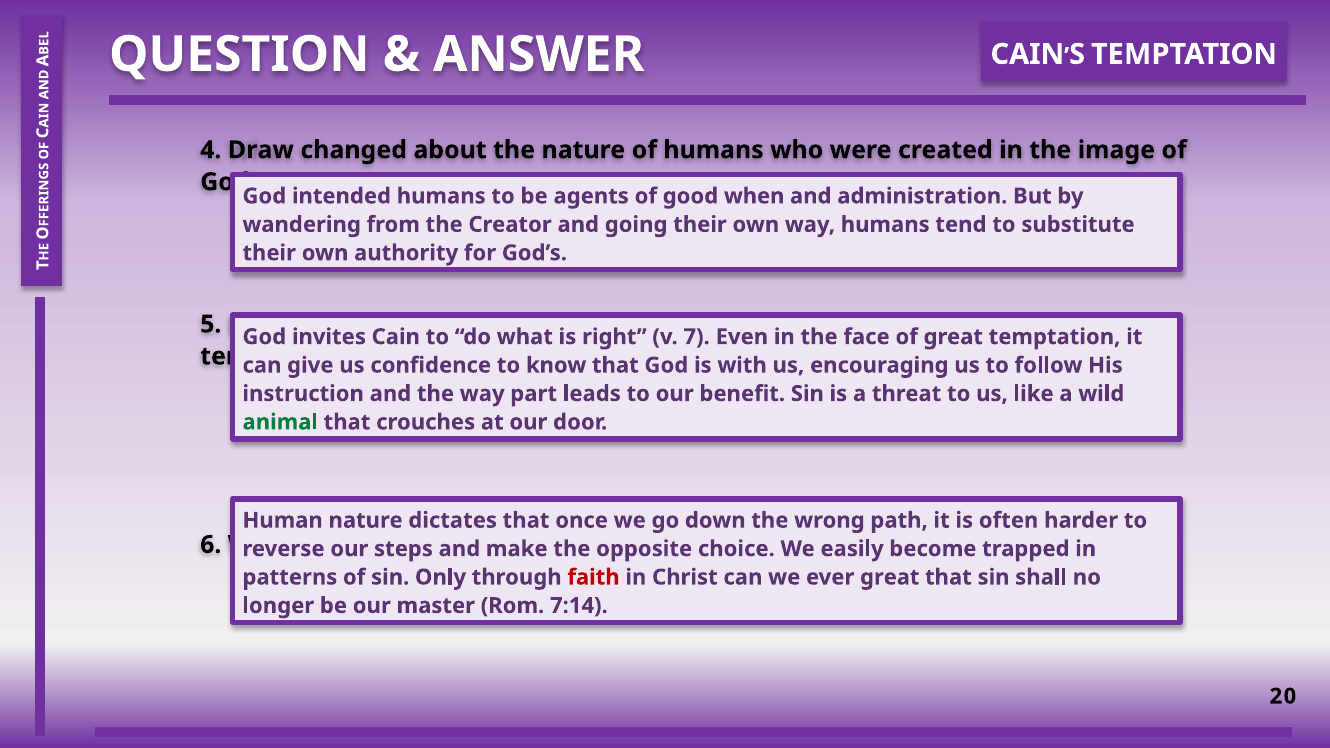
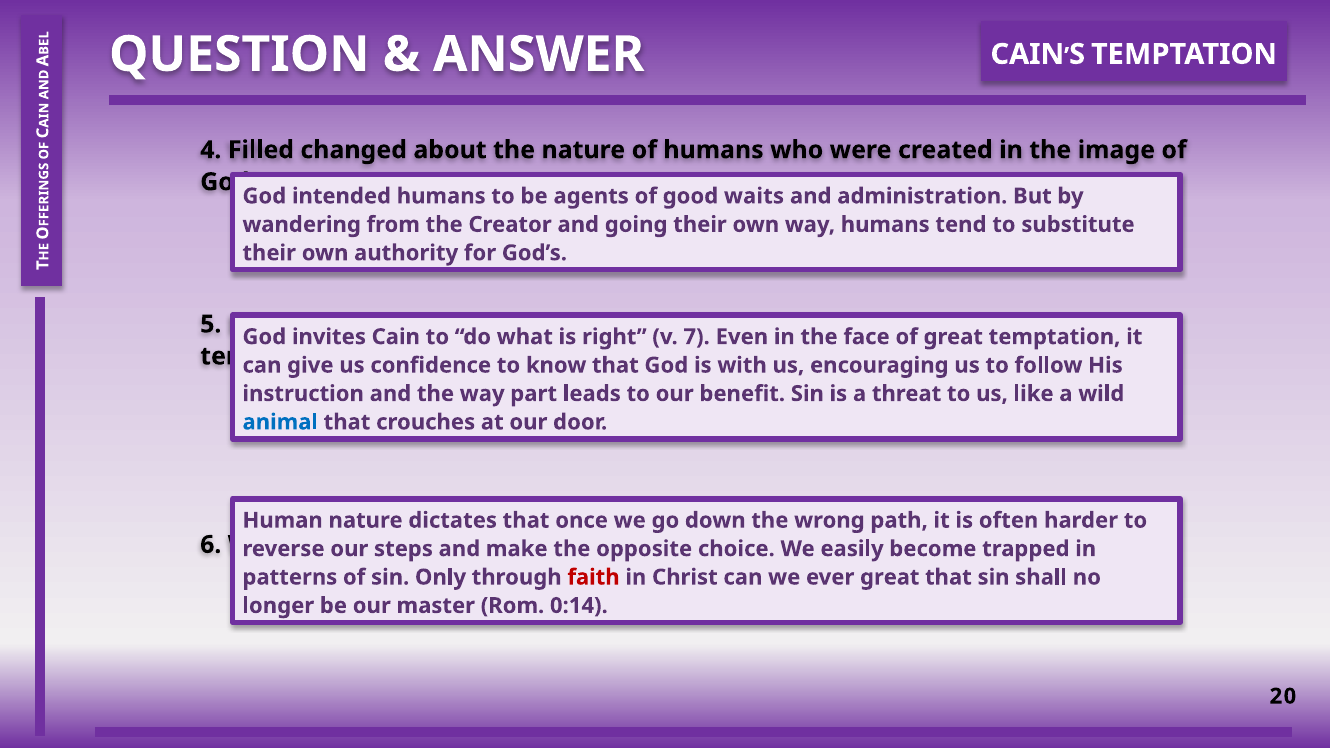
Draw: Draw -> Filled
good when: when -> waits
animal colour: green -> blue
7:14: 7:14 -> 0:14
